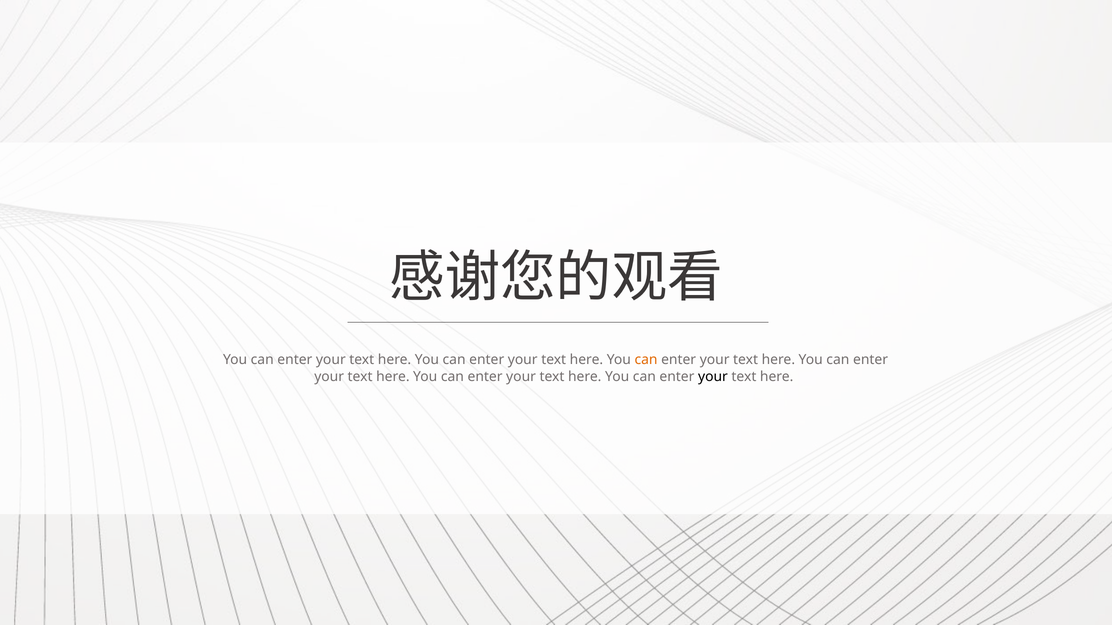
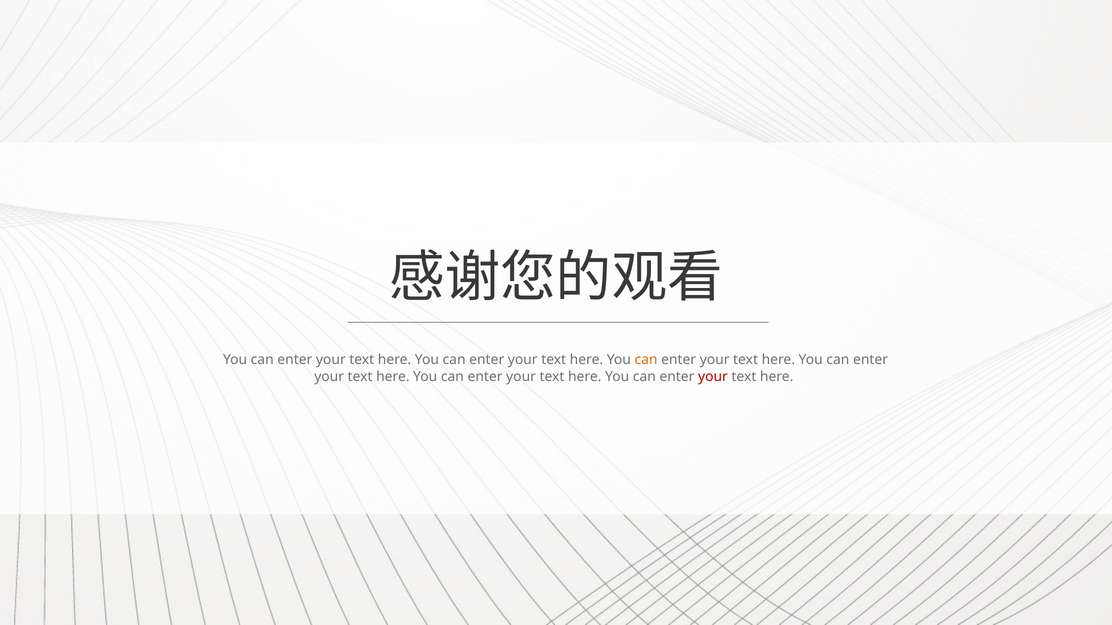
your at (713, 377) colour: black -> red
